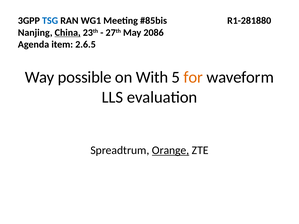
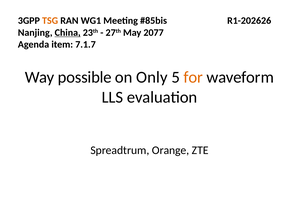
TSG colour: blue -> orange
R1-281880: R1-281880 -> R1-202626
2086: 2086 -> 2077
2.6.5: 2.6.5 -> 7.1.7
With: With -> Only
Orange underline: present -> none
